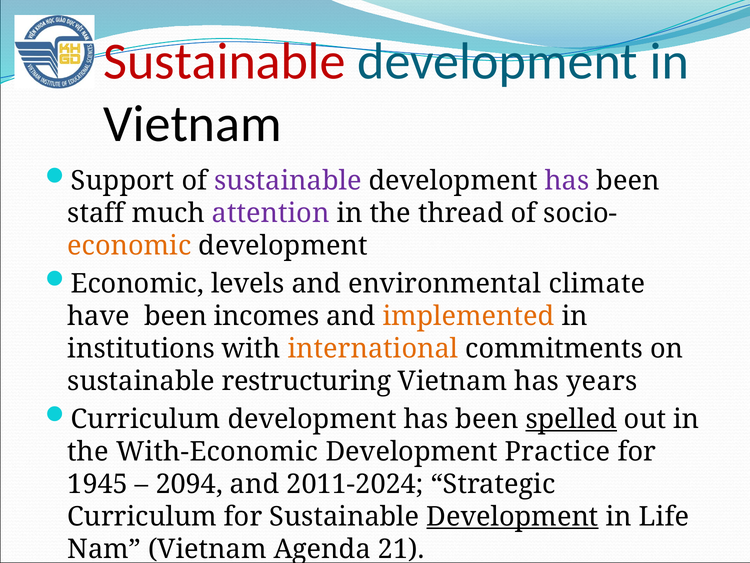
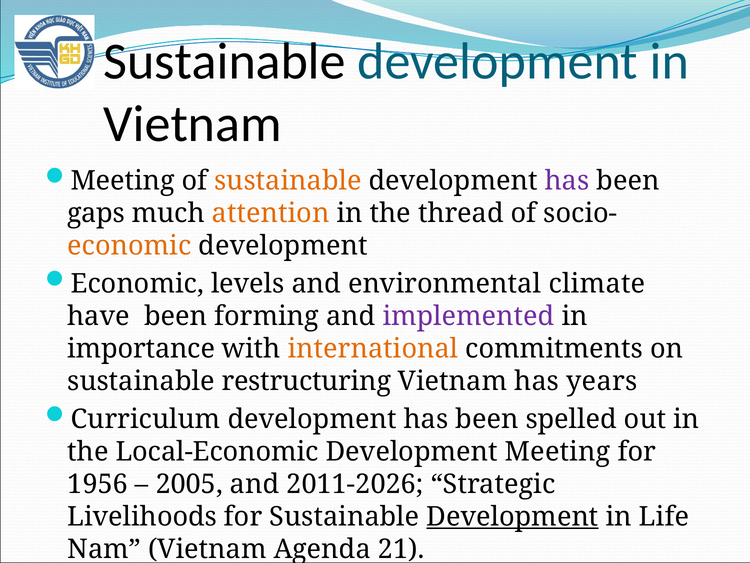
Sustainable at (224, 61) colour: red -> black
Support at (123, 181): Support -> Meeting
sustainable at (288, 181) colour: purple -> orange
staff: staff -> gaps
attention colour: purple -> orange
incomes: incomes -> forming
implemented colour: orange -> purple
institutions: institutions -> importance
spelled underline: present -> none
With-Economic: With-Economic -> Local-Economic
Development Practice: Practice -> Meeting
1945: 1945 -> 1956
2094: 2094 -> 2005
2011-2024: 2011-2024 -> 2011-2026
Curriculum at (142, 516): Curriculum -> Livelihoods
